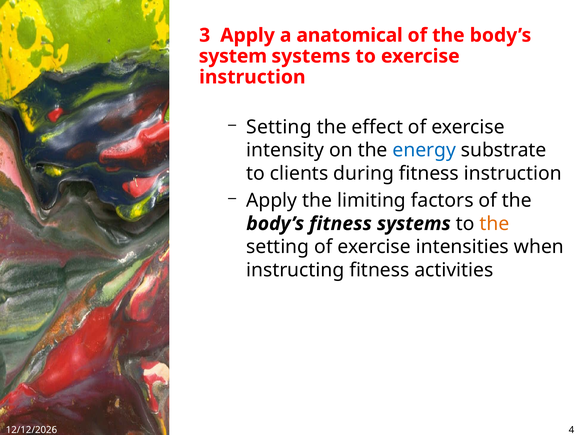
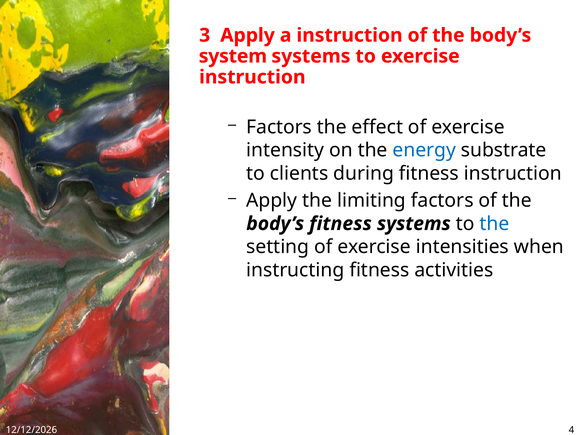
a anatomical: anatomical -> instruction
Setting at (279, 127): Setting -> Factors
the at (494, 224) colour: orange -> blue
